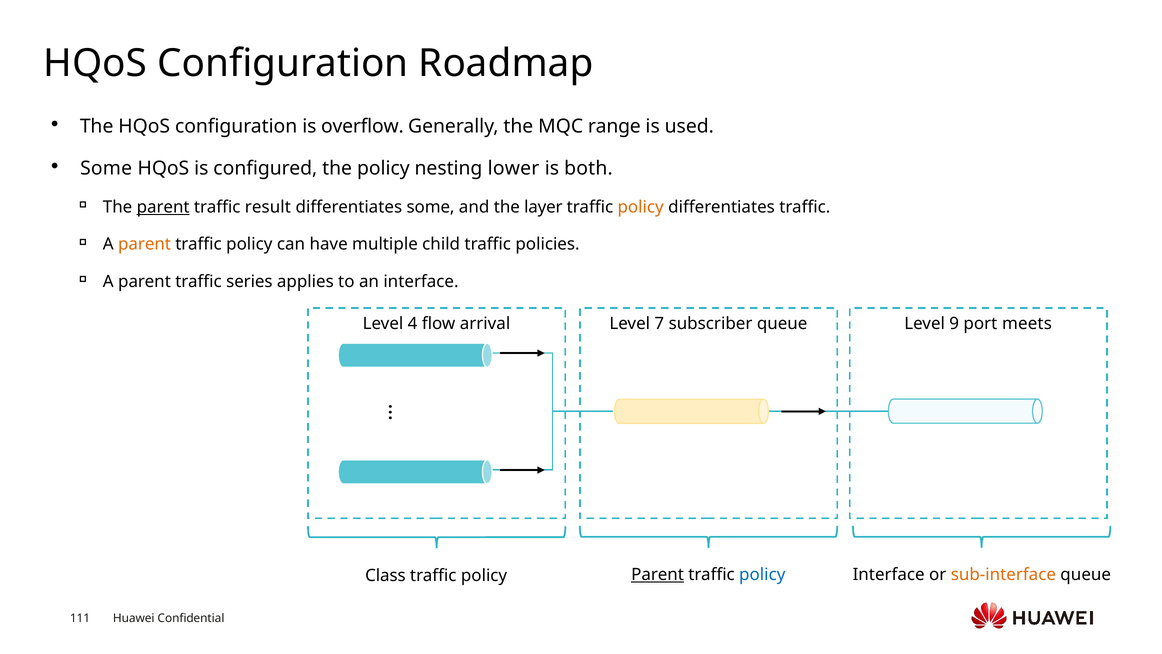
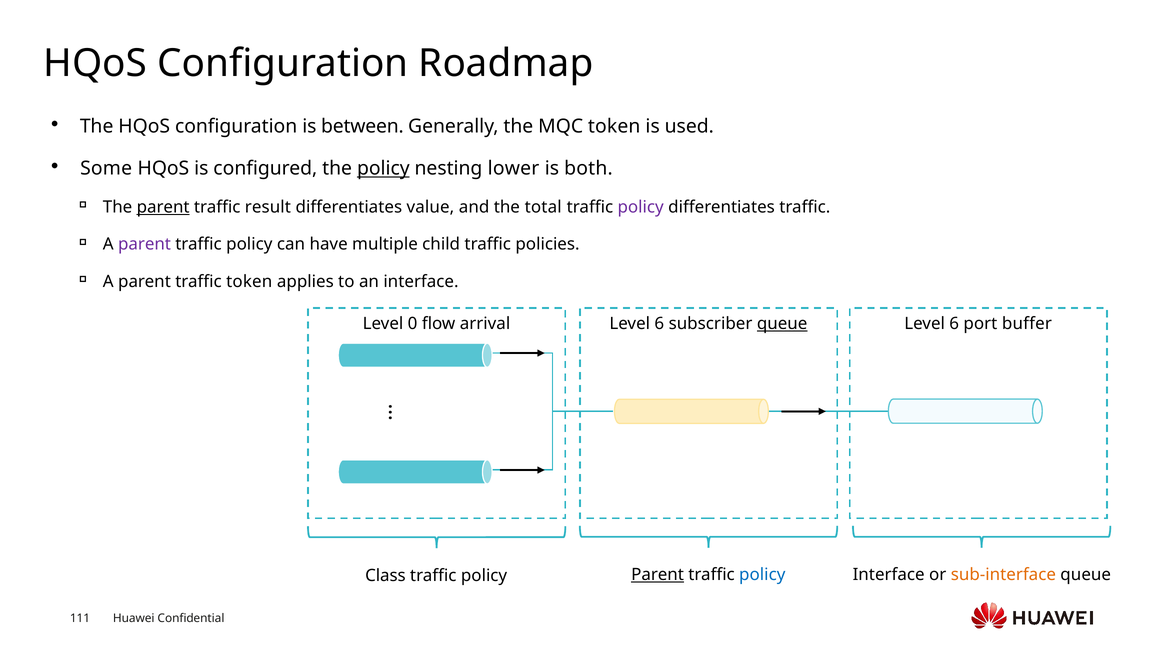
overflow: overflow -> between
MQC range: range -> token
policy at (383, 168) underline: none -> present
differentiates some: some -> value
layer: layer -> total
policy at (641, 207) colour: orange -> purple
parent at (145, 244) colour: orange -> purple
traffic series: series -> token
4: 4 -> 0
7 at (659, 323): 7 -> 6
queue at (782, 323) underline: none -> present
9 at (954, 323): 9 -> 6
meets: meets -> buffer
